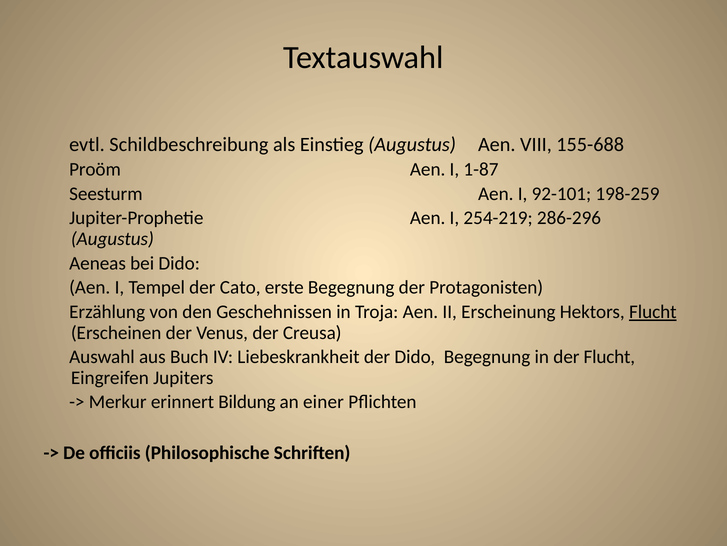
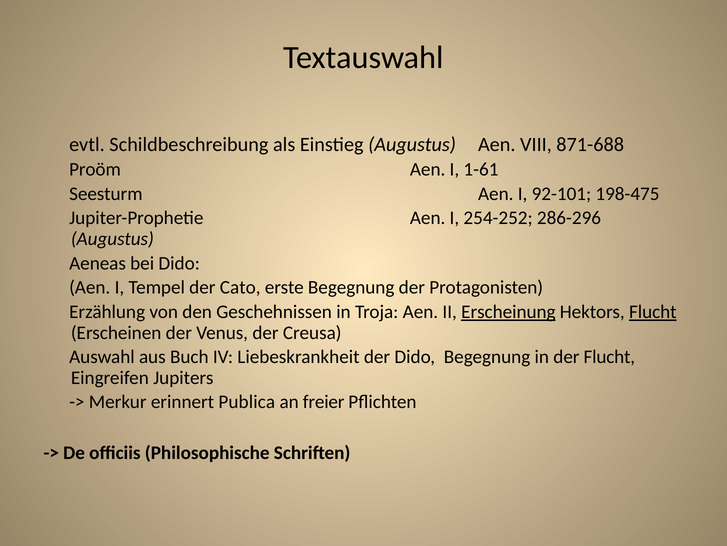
155-688: 155-688 -> 871-688
1-87: 1-87 -> 1-61
198-259: 198-259 -> 198-475
254-219: 254-219 -> 254-252
Erscheinung underline: none -> present
Bildung: Bildung -> Publica
einer: einer -> freier
